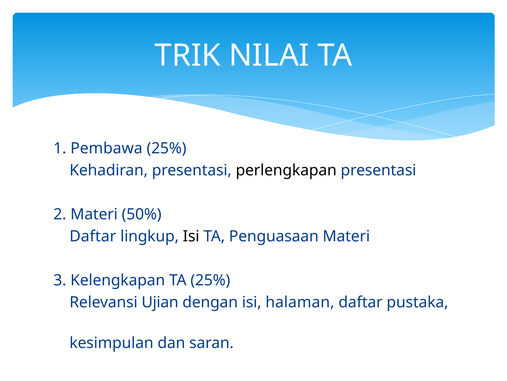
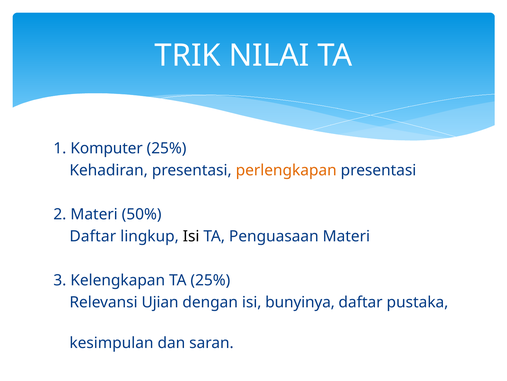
Pembawa: Pembawa -> Komputer
perlengkapan colour: black -> orange
halaman: halaman -> bunyinya
